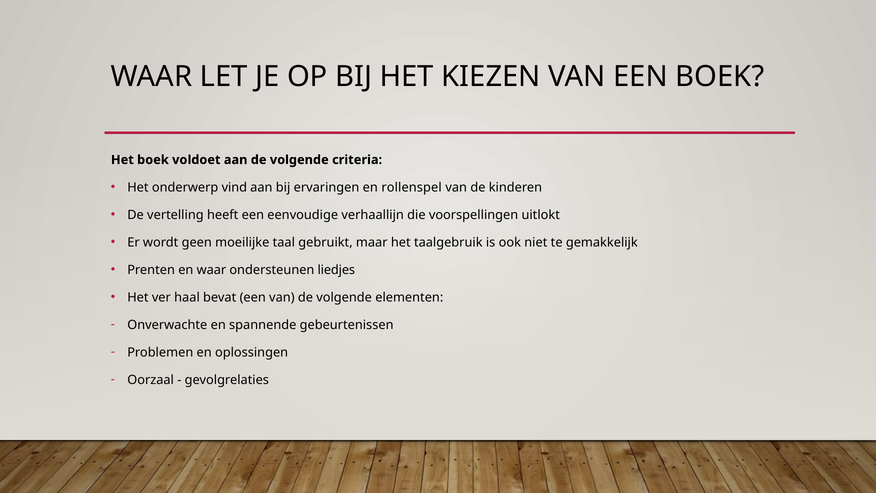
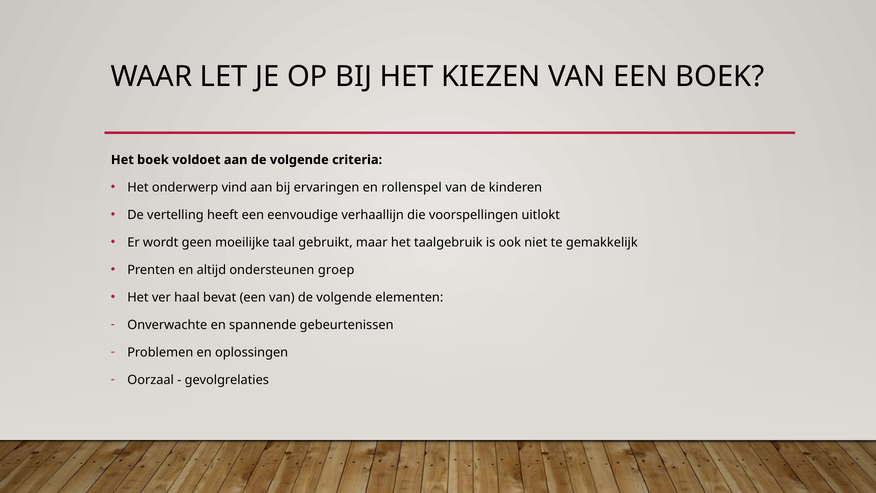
en waar: waar -> altijd
liedjes: liedjes -> groep
